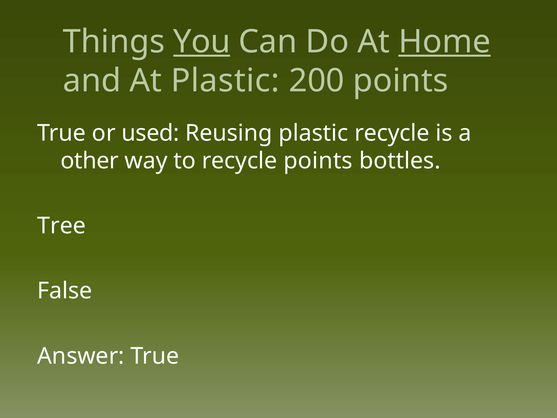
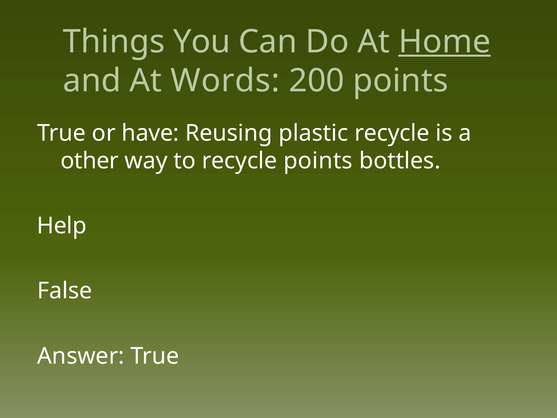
You underline: present -> none
At Plastic: Plastic -> Words
used: used -> have
Tree: Tree -> Help
